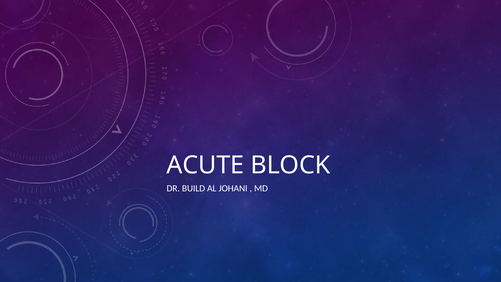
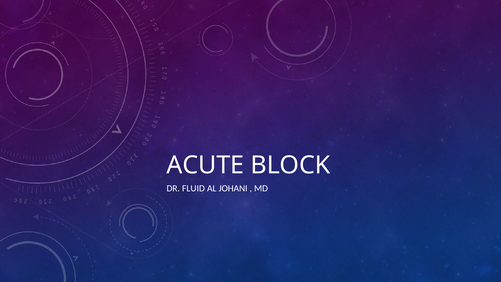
BUILD: BUILD -> FLUID
